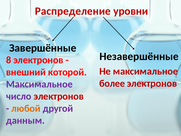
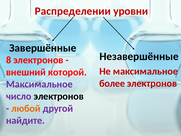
Распределение: Распределение -> Распределении
электронов at (59, 96) colour: red -> black
данным: данным -> найдите
